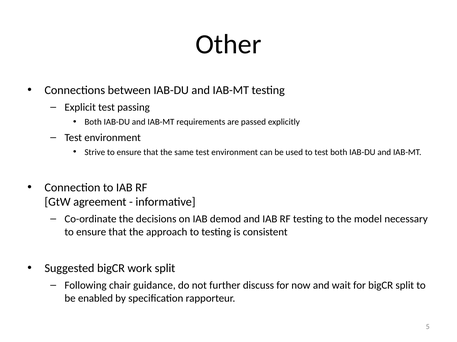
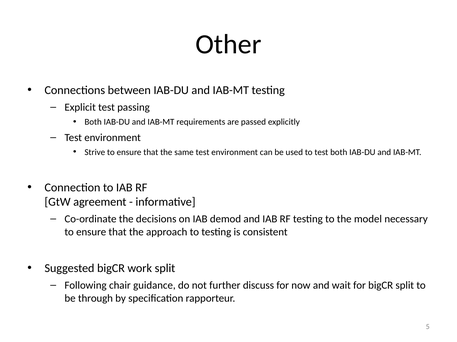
enabled: enabled -> through
